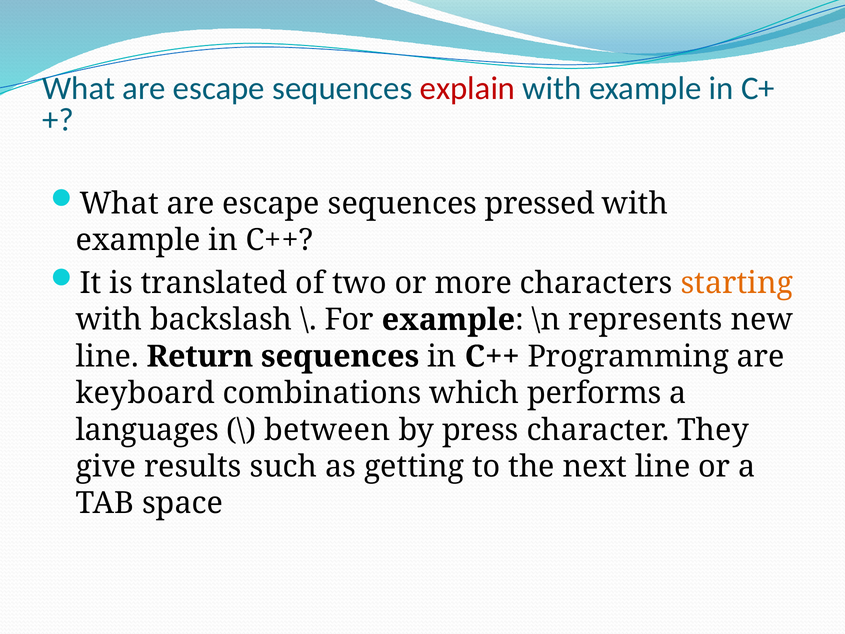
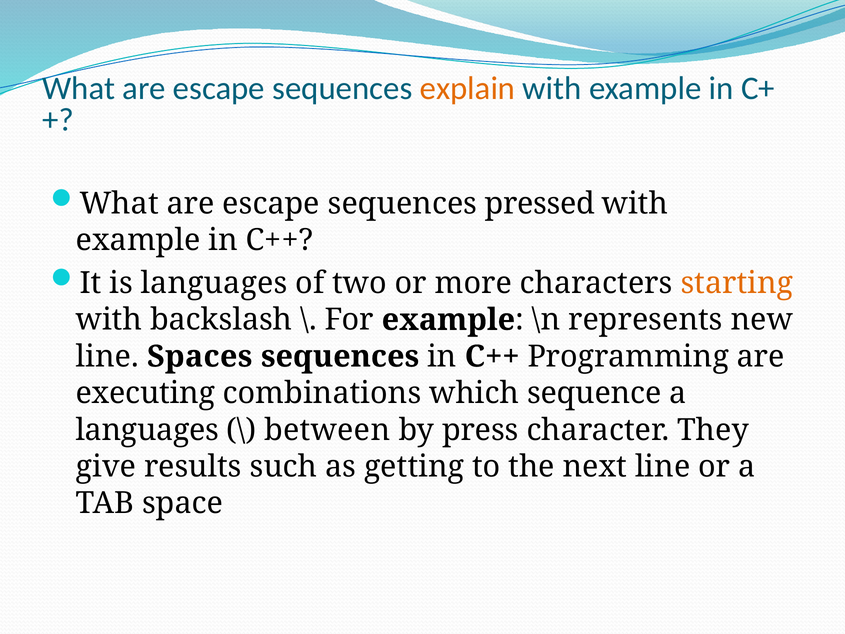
explain colour: red -> orange
is translated: translated -> languages
Return: Return -> Spaces
keyboard: keyboard -> executing
performs: performs -> sequence
